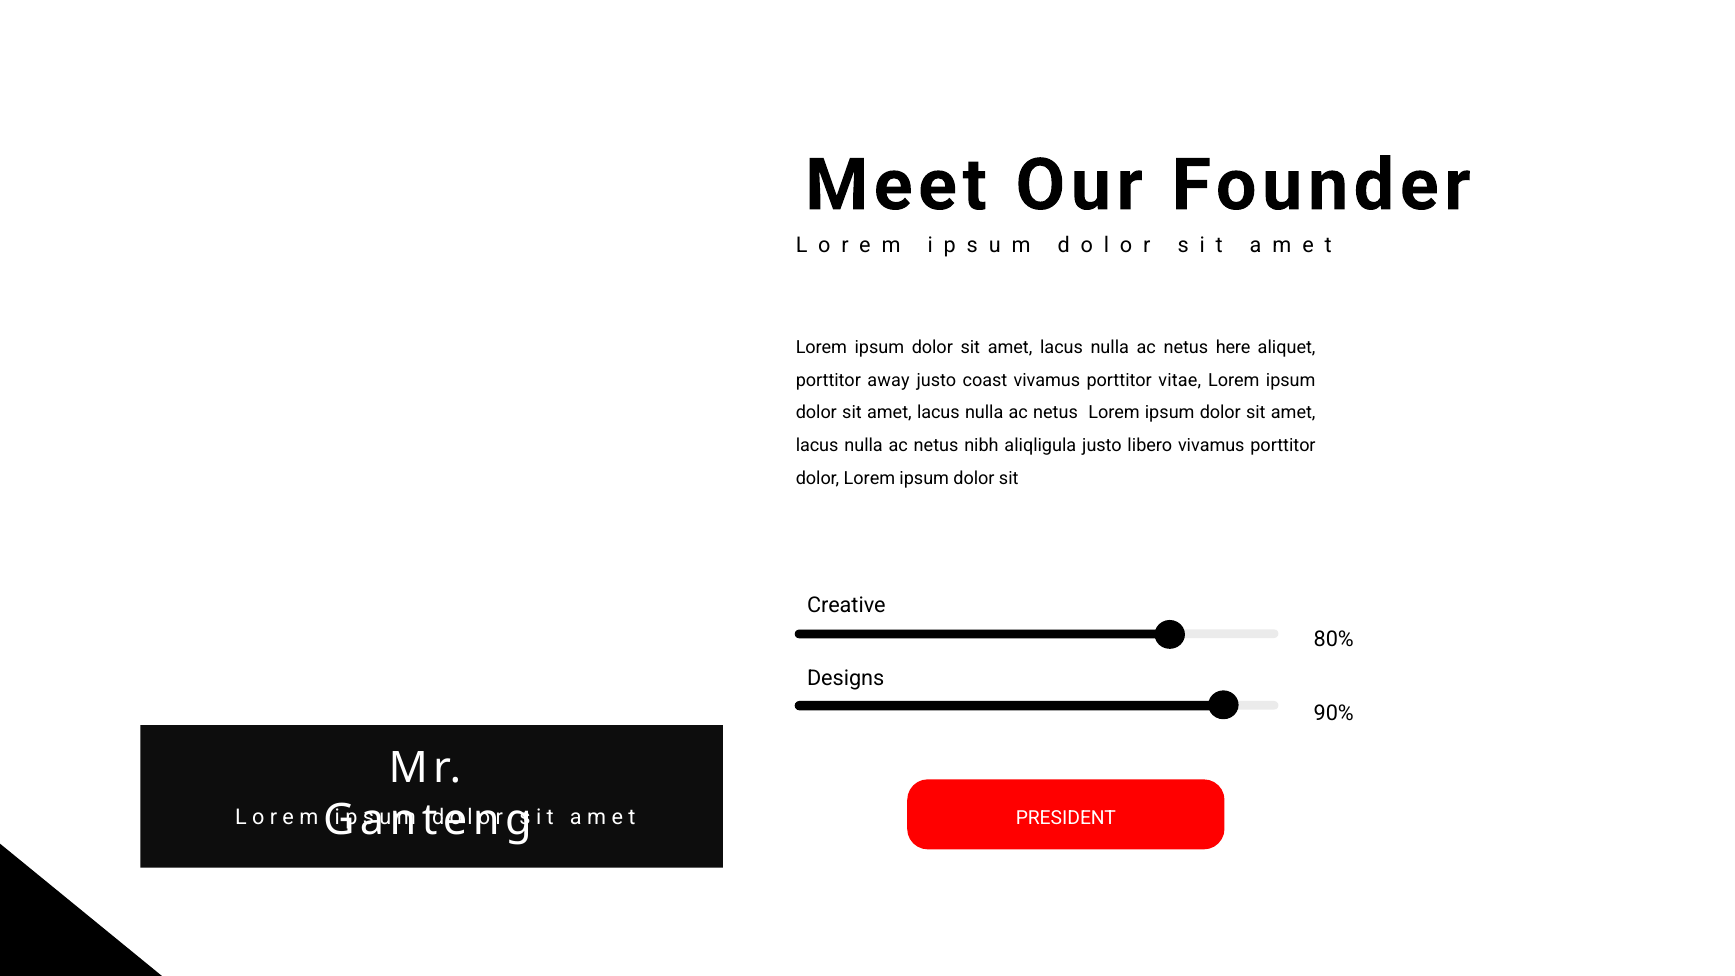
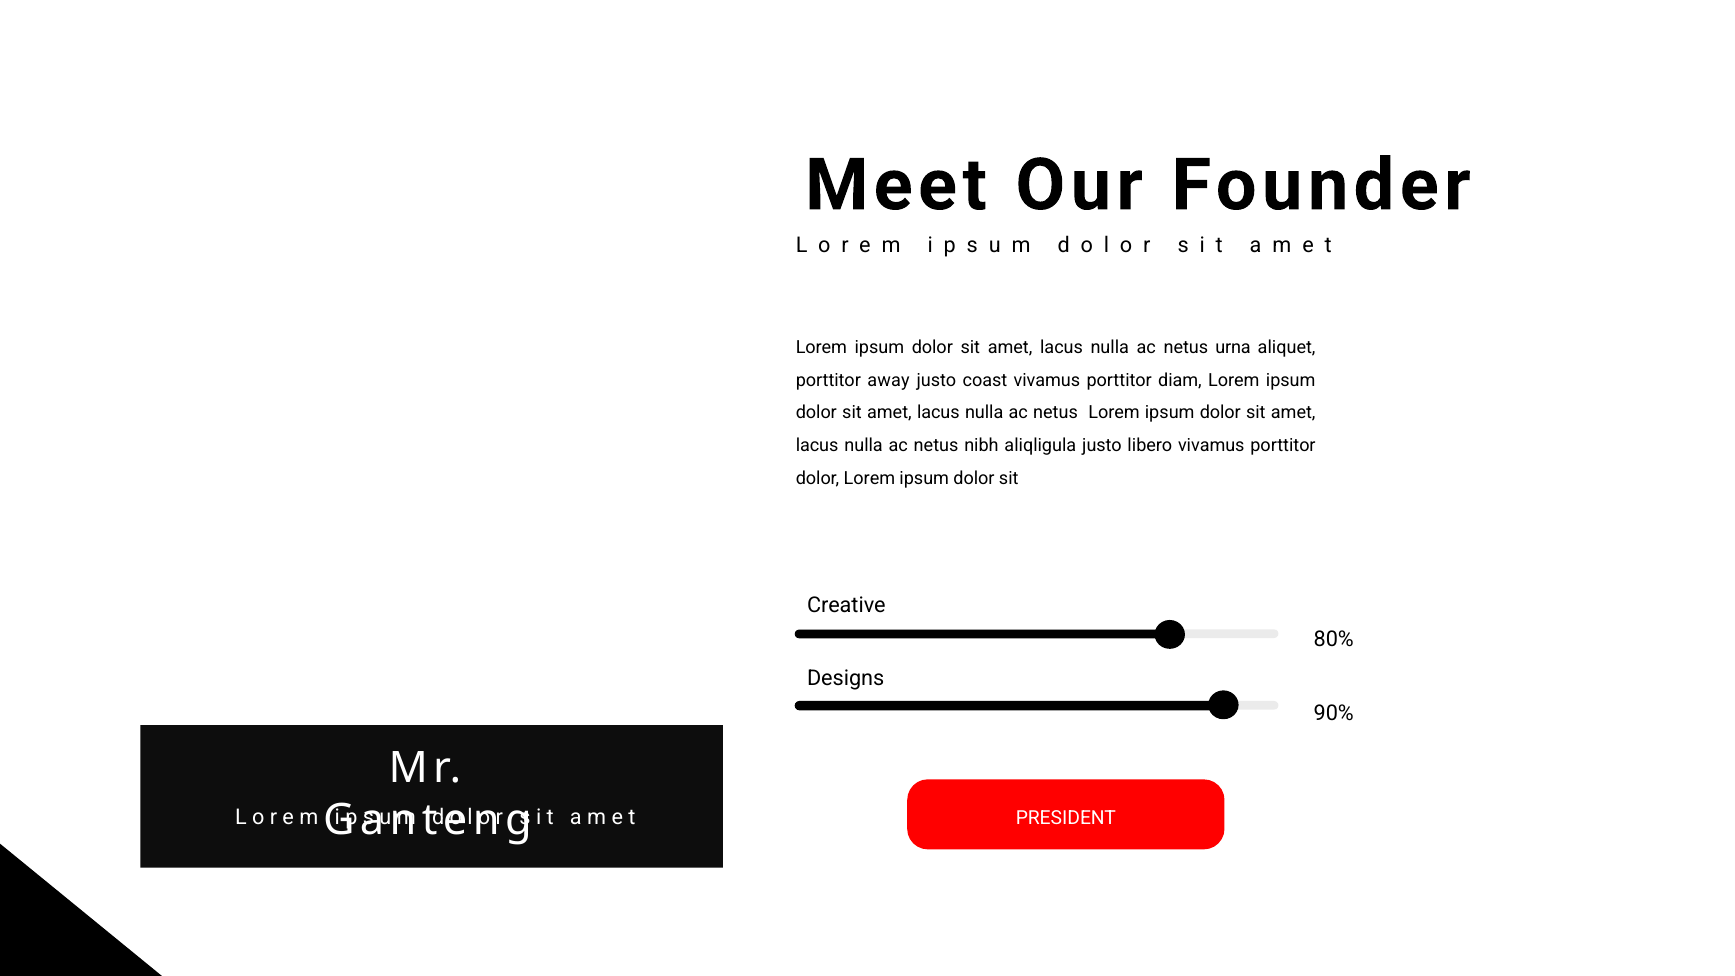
here: here -> urna
vitae: vitae -> diam
